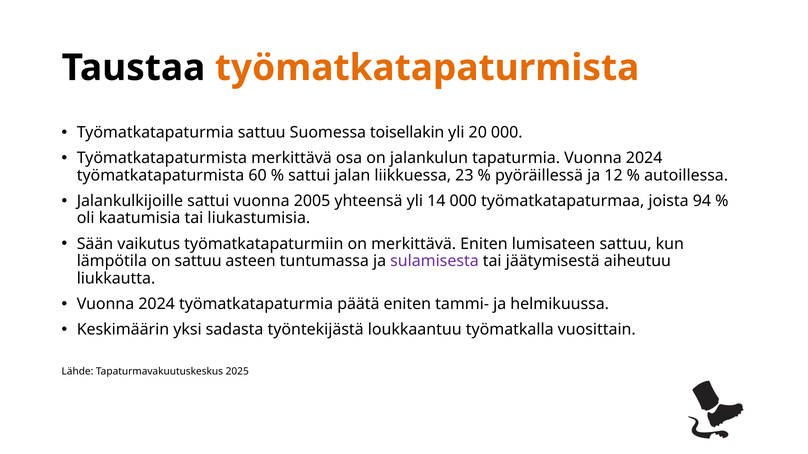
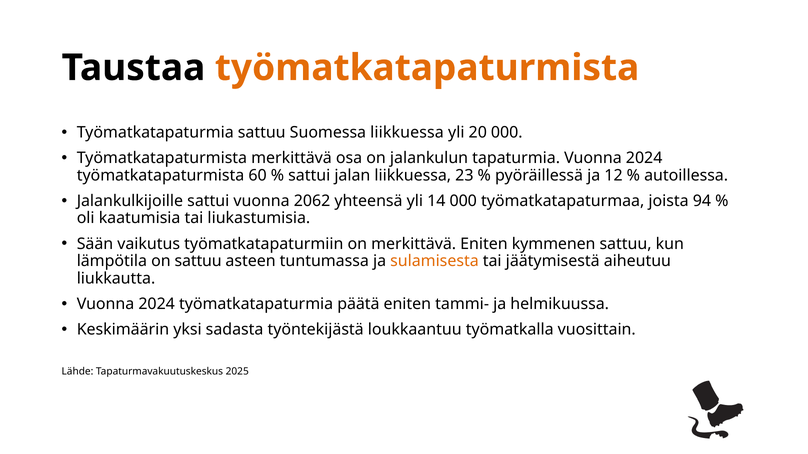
Suomessa toisellakin: toisellakin -> liikkuessa
2005: 2005 -> 2062
lumisateen: lumisateen -> kymmenen
sulamisesta colour: purple -> orange
